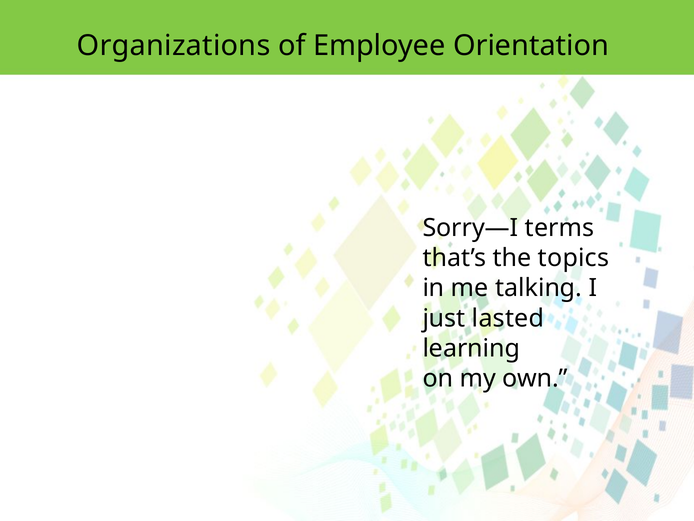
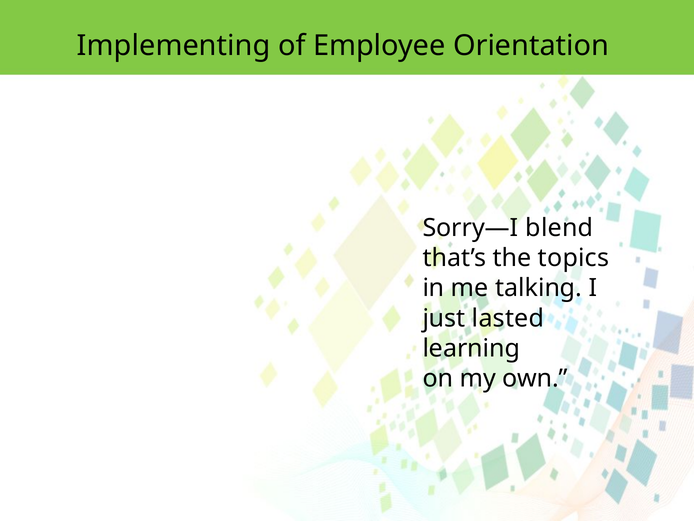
Organizations: Organizations -> Implementing
terms: terms -> blend
